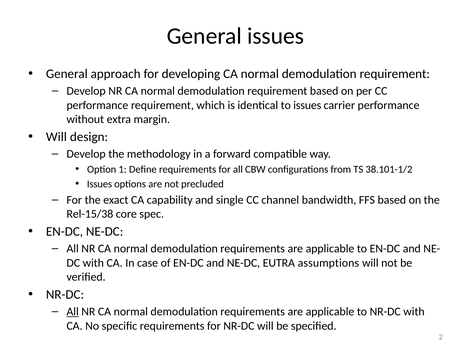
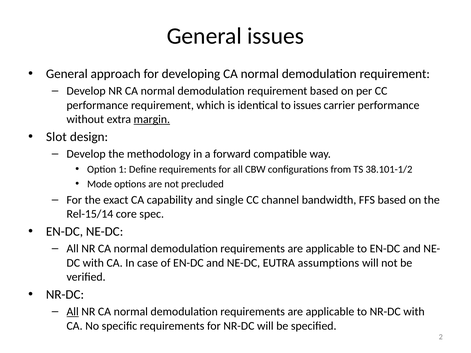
margin underline: none -> present
Will at (56, 137): Will -> Slot
Issues at (100, 184): Issues -> Mode
Rel-15/38: Rel-15/38 -> Rel-15/14
